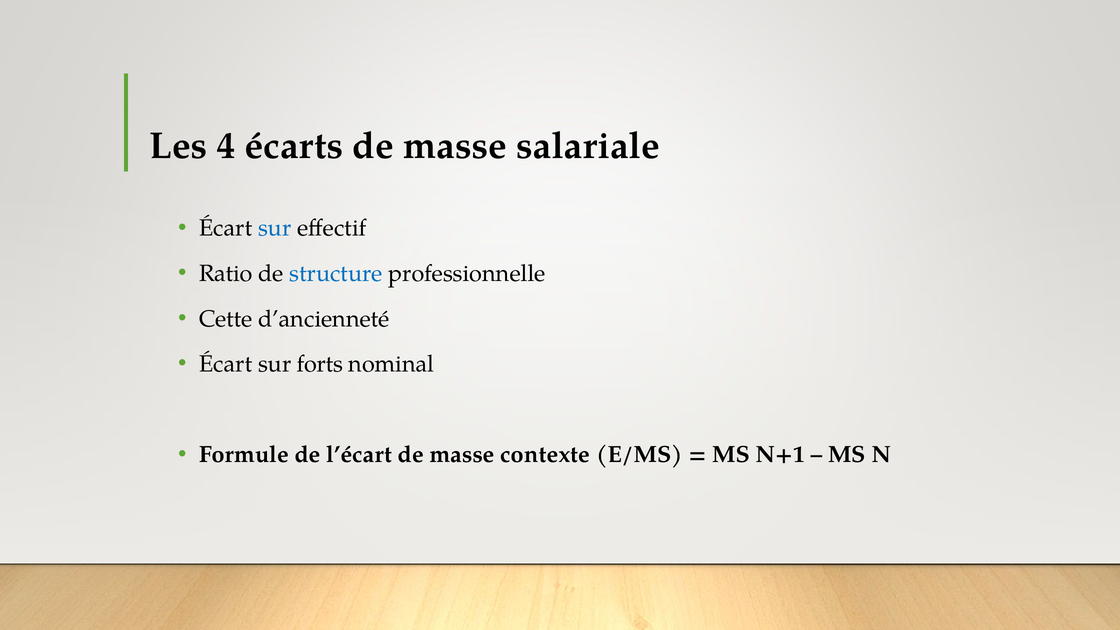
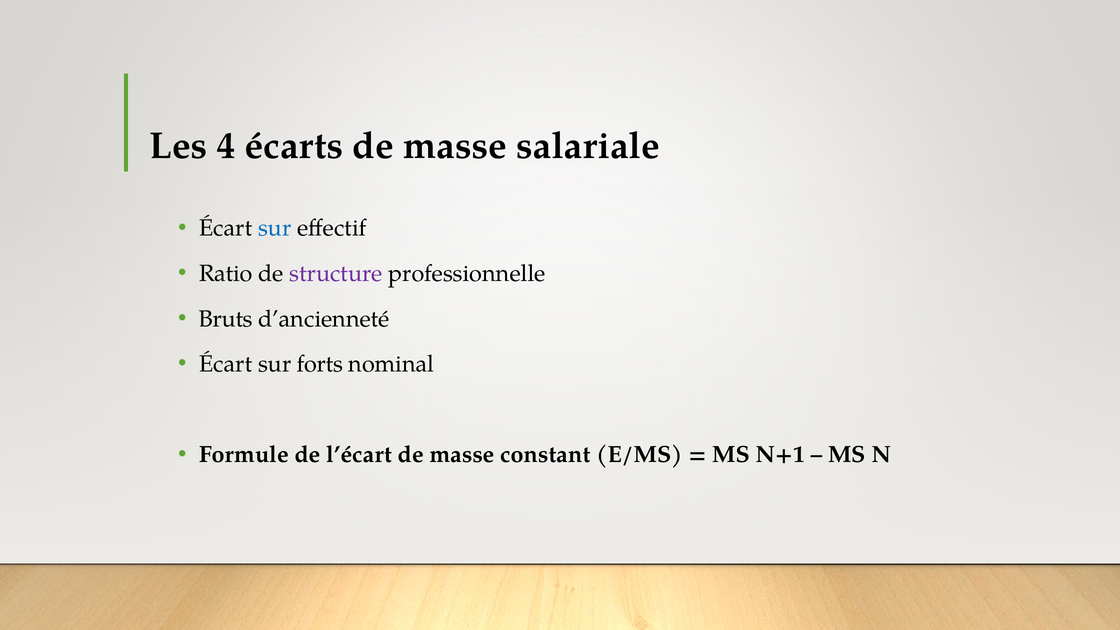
structure colour: blue -> purple
Cette: Cette -> Bruts
contexte: contexte -> constant
